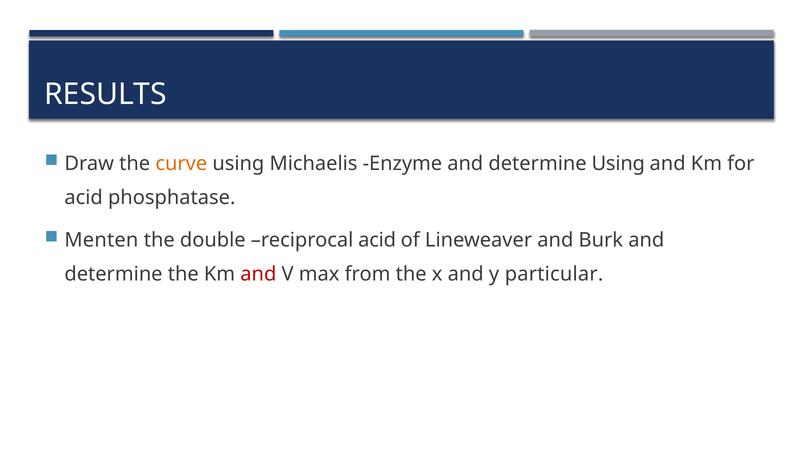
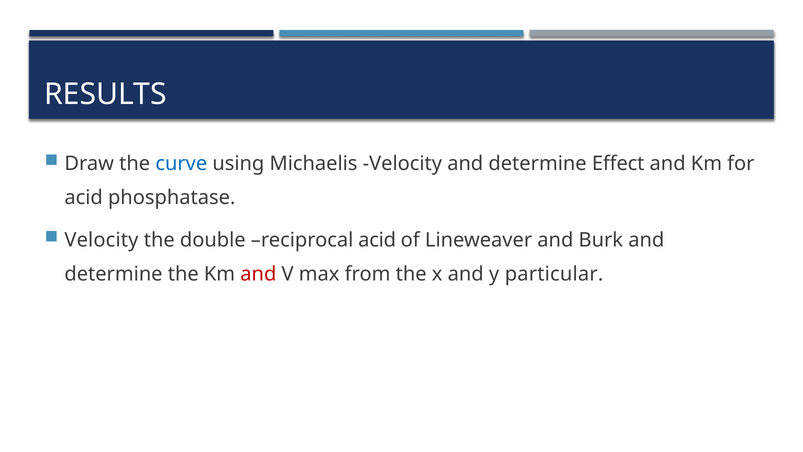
curve colour: orange -> blue
Michaelis Enzyme: Enzyme -> Velocity
determine Using: Using -> Effect
Menten at (101, 240): Menten -> Velocity
